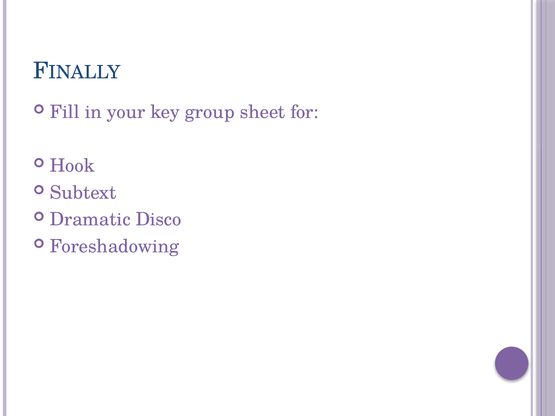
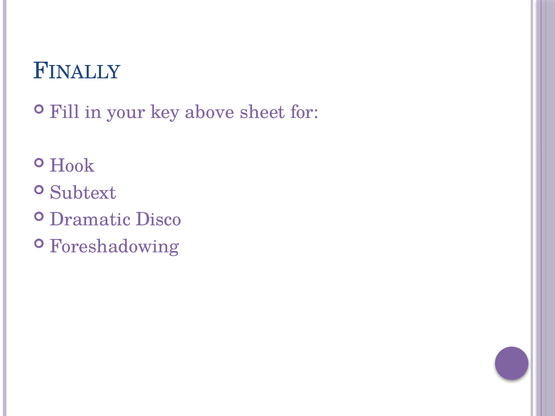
group: group -> above
